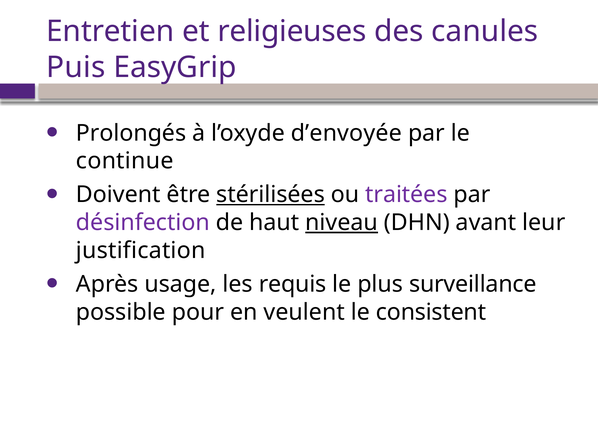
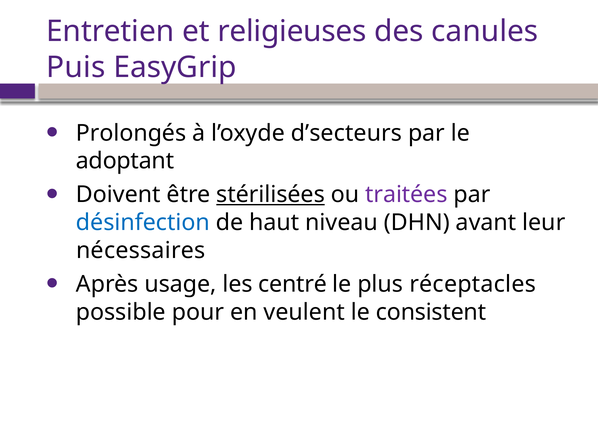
d’envoyée: d’envoyée -> d’secteurs
continue: continue -> adoptant
désinfection colour: purple -> blue
niveau underline: present -> none
justification: justification -> nécessaires
requis: requis -> centré
surveillance: surveillance -> réceptacles
